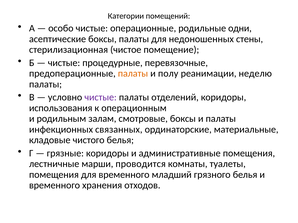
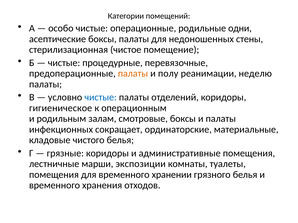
чистые at (101, 97) colour: purple -> blue
использования: использования -> гигиеническое
связанных: связанных -> сокращает
проводится: проводится -> экспозиции
младший: младший -> хранении
